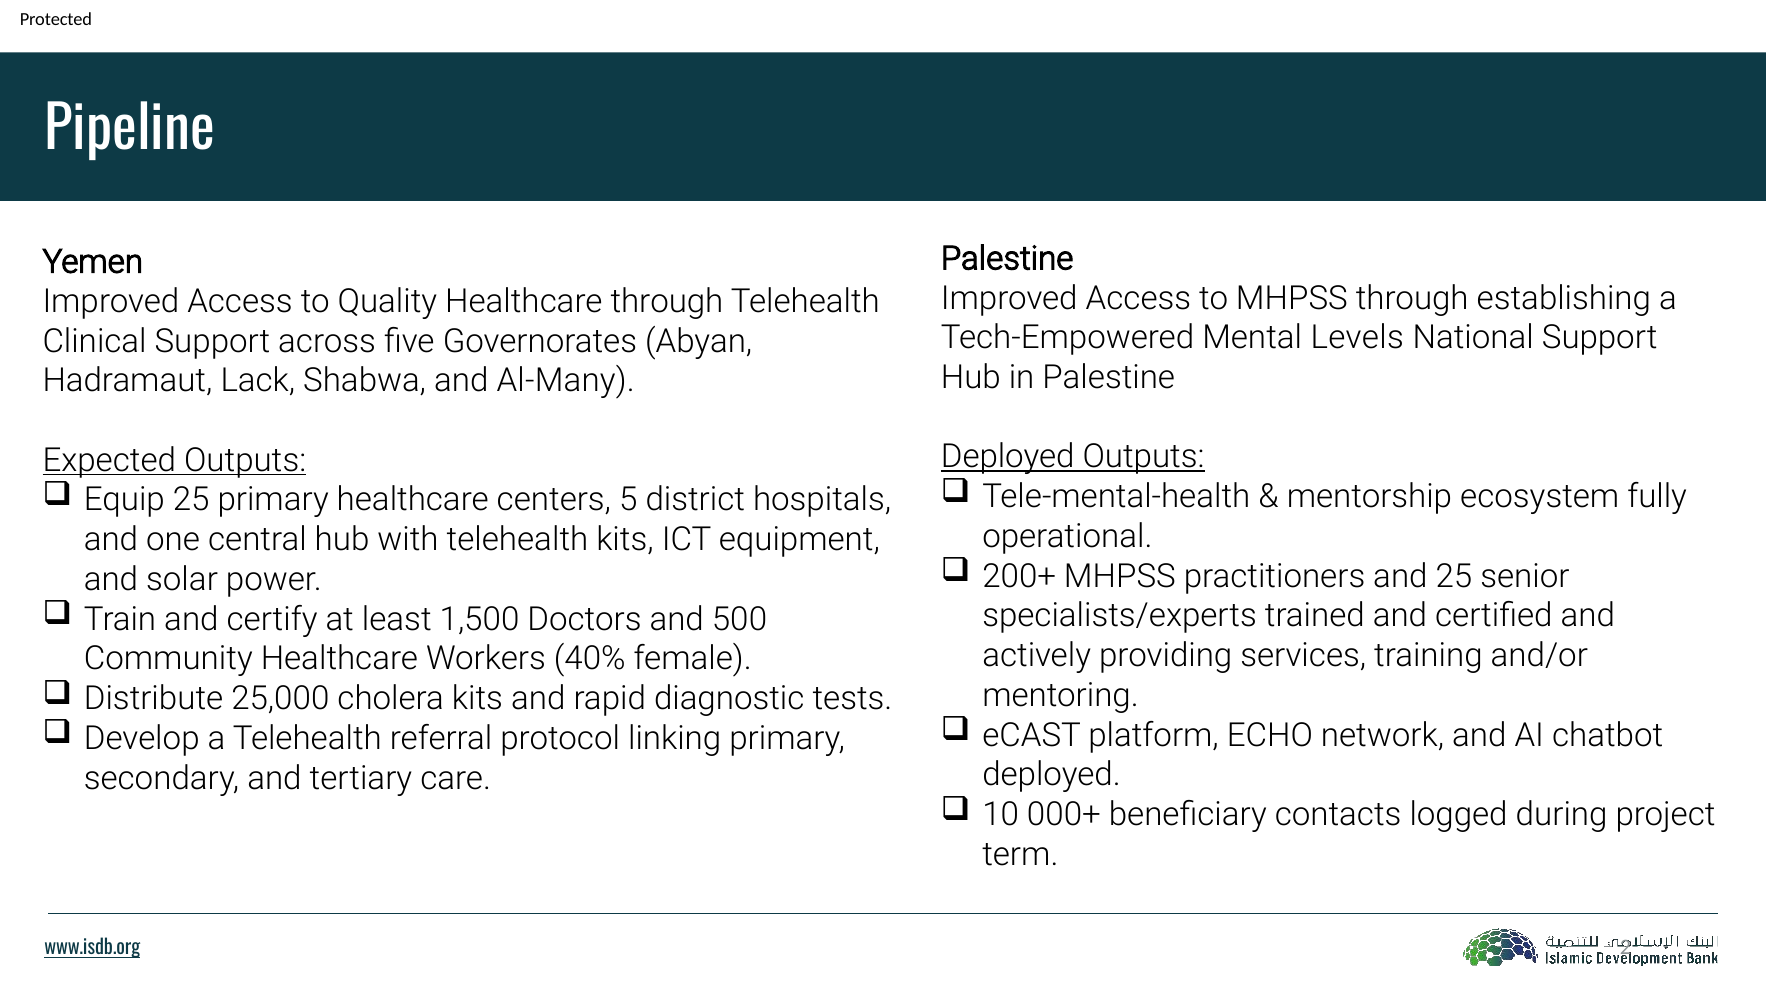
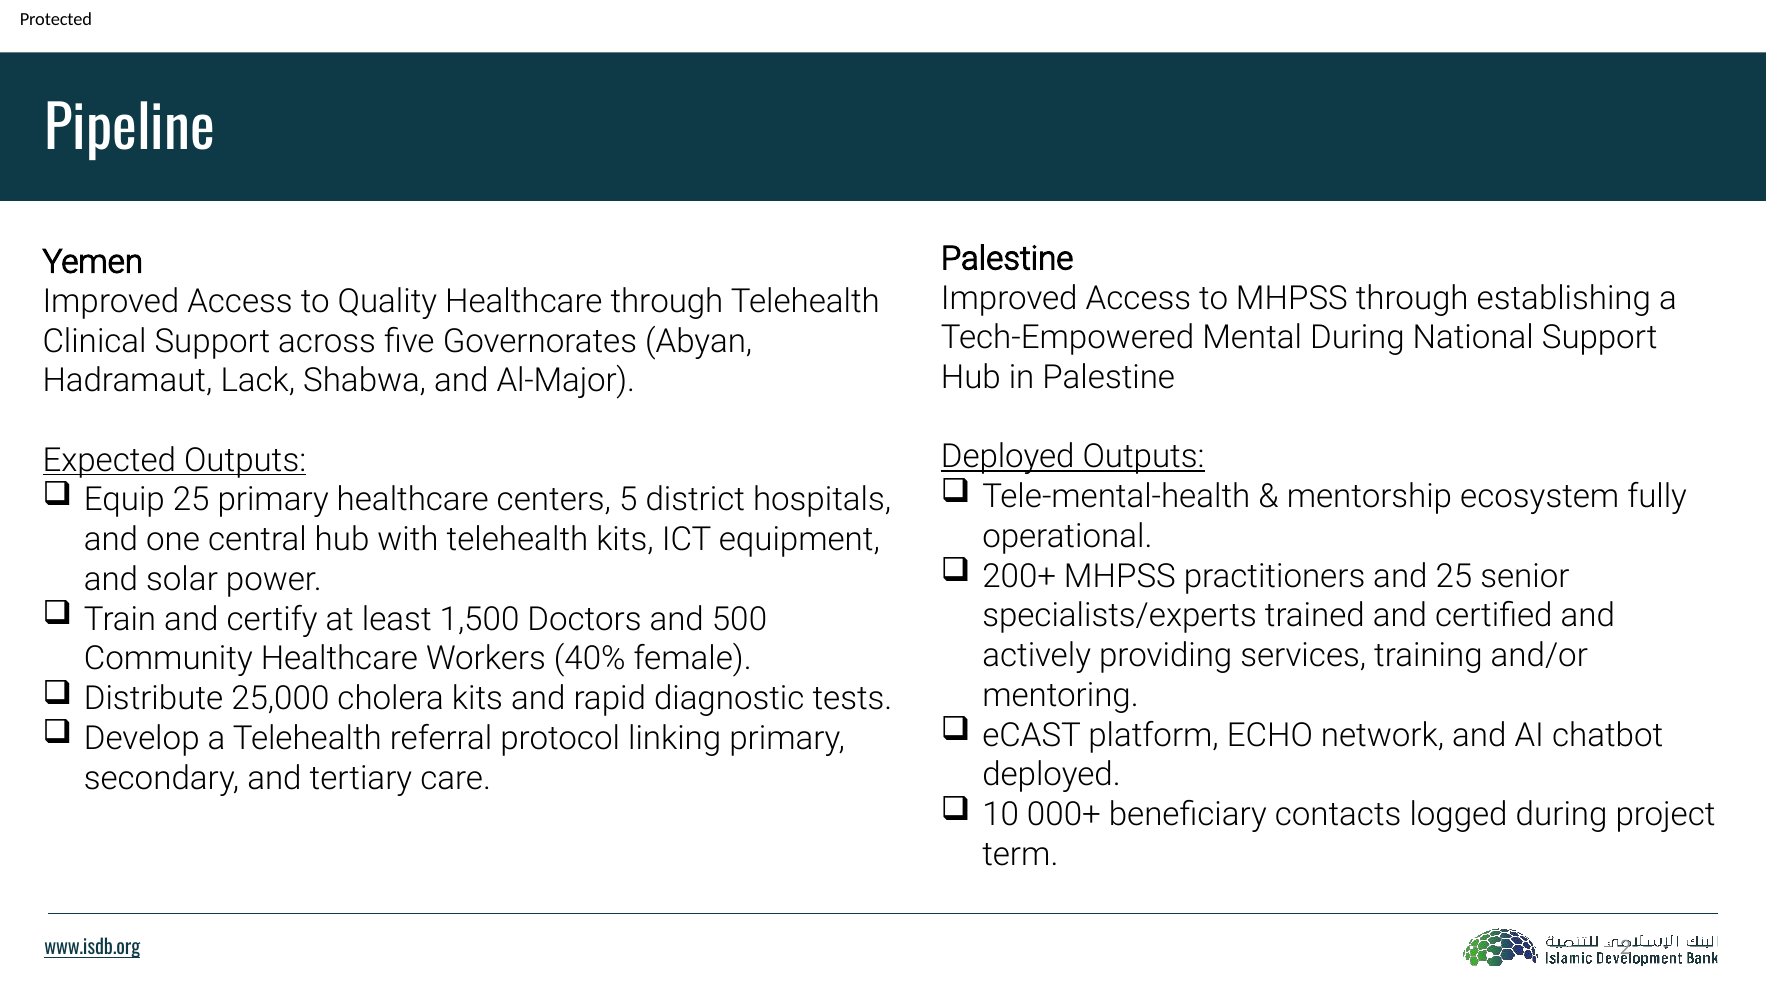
Mental Levels: Levels -> During
Al-Many: Al-Many -> Al-Major
